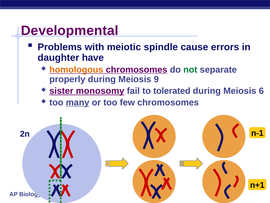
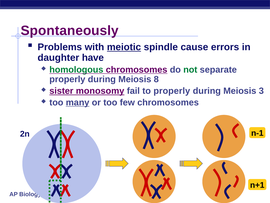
Developmental: Developmental -> Spontaneously
meiotic underline: none -> present
homologous colour: orange -> green
9: 9 -> 8
to tolerated: tolerated -> properly
6: 6 -> 3
